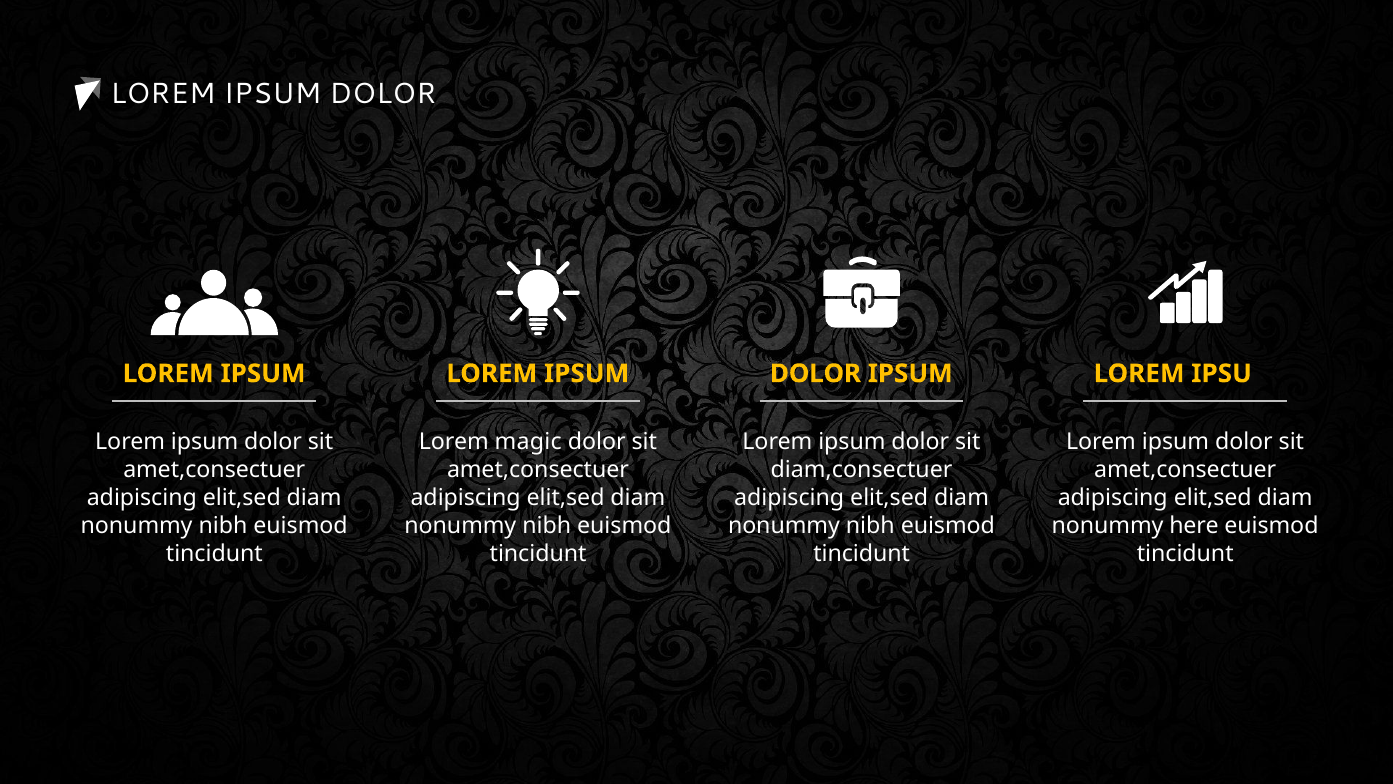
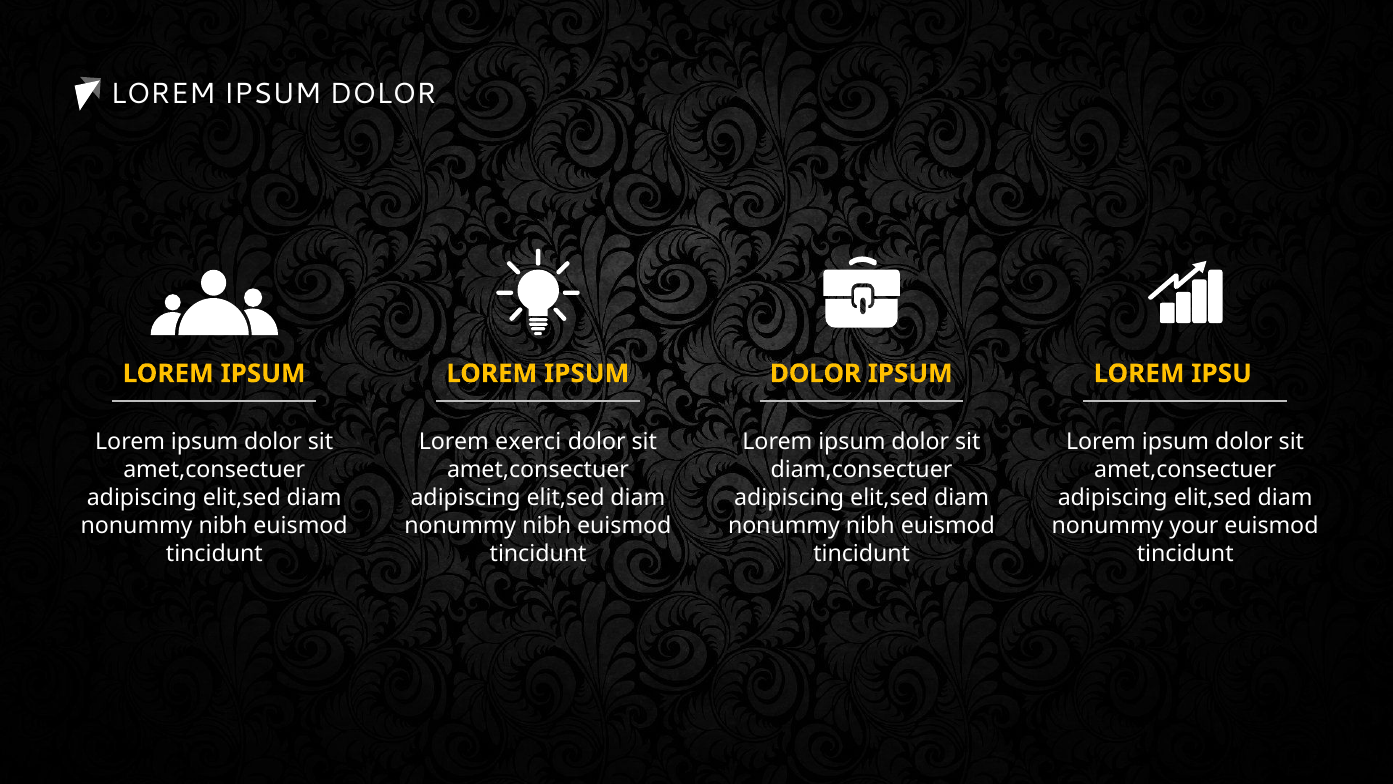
magic: magic -> exerci
here: here -> your
